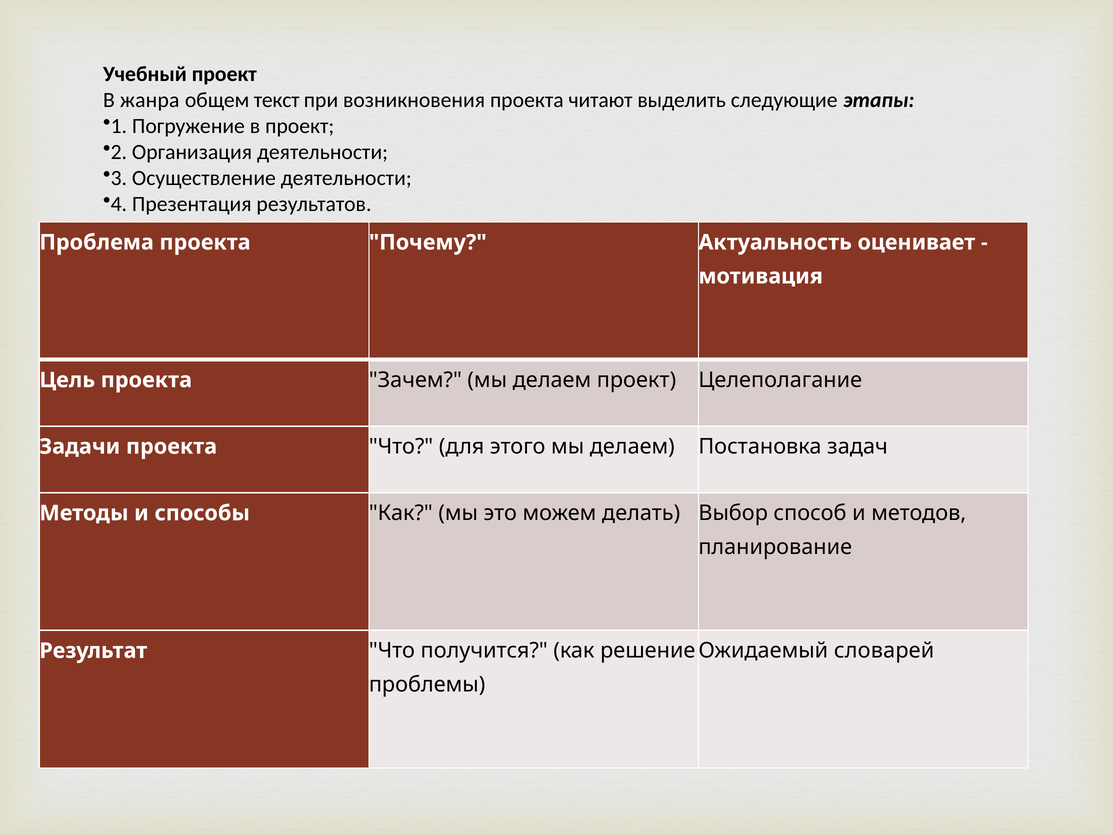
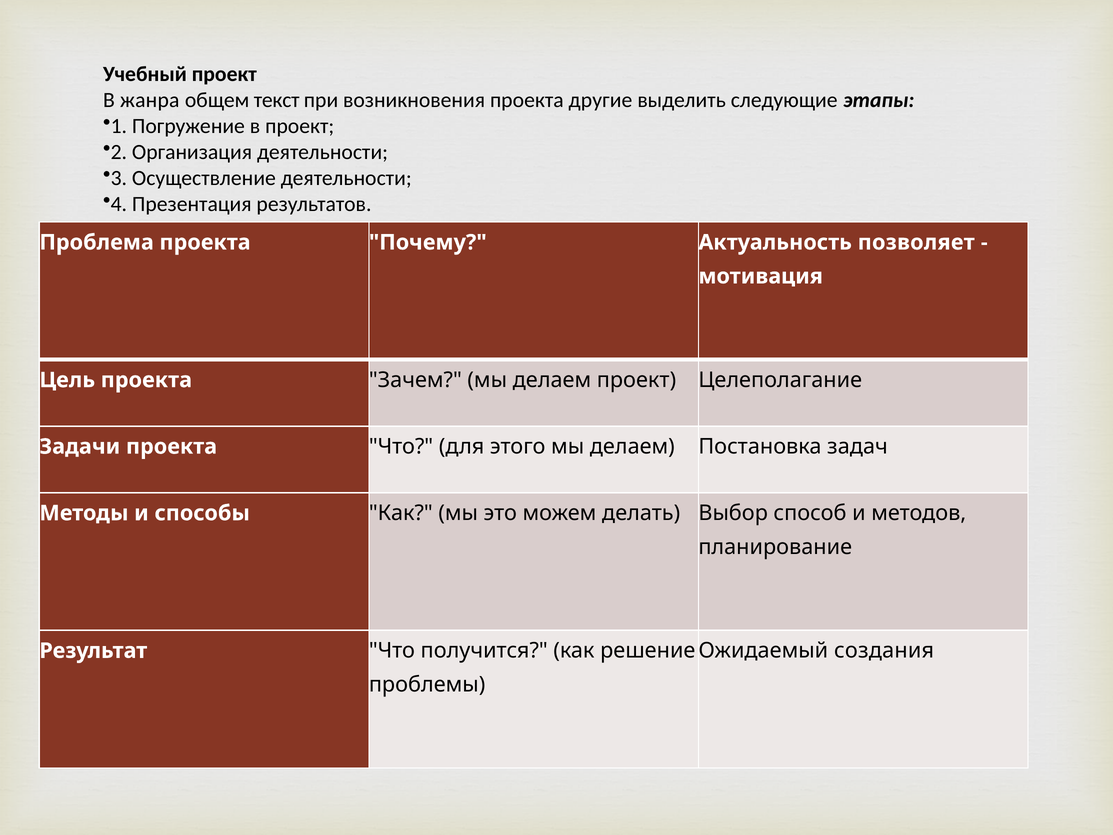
читают: читают -> другие
оценивает: оценивает -> позволяет
словарей: словарей -> создания
